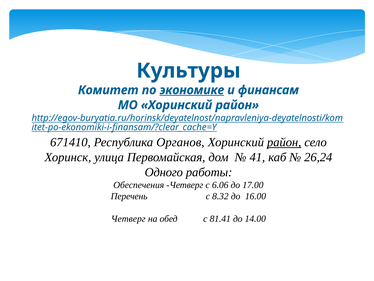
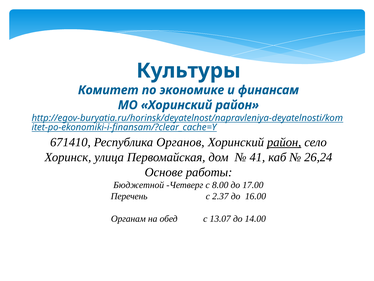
экономике underline: present -> none
Одного: Одного -> Основе
Обеспечения: Обеспечения -> Бюджетной
6.06: 6.06 -> 8.00
8.32: 8.32 -> 2.37
Четверг at (128, 218): Четверг -> Органам
81.41: 81.41 -> 13.07
